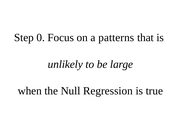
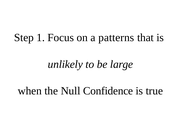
0: 0 -> 1
Regression: Regression -> Confidence
